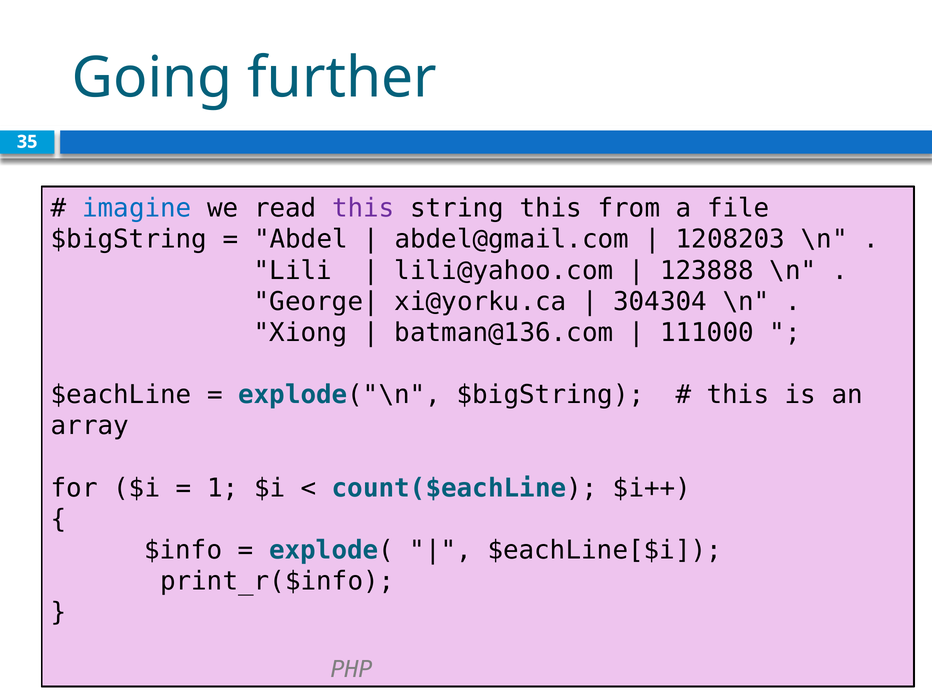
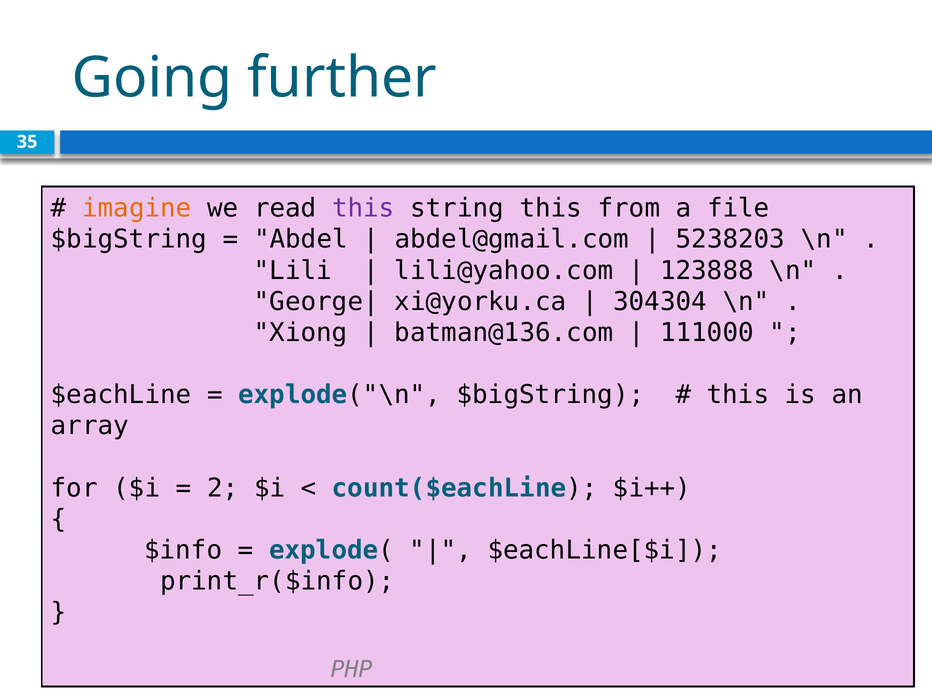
imagine colour: blue -> orange
1208203: 1208203 -> 5238203
1: 1 -> 2
